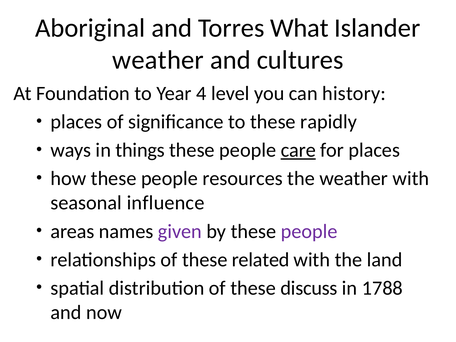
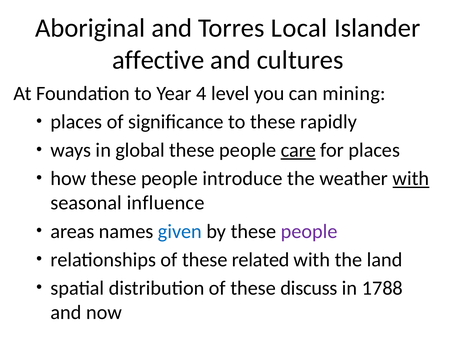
What: What -> Local
weather at (158, 60): weather -> affective
history: history -> mining
things: things -> global
resources: resources -> introduce
with at (411, 179) underline: none -> present
given colour: purple -> blue
